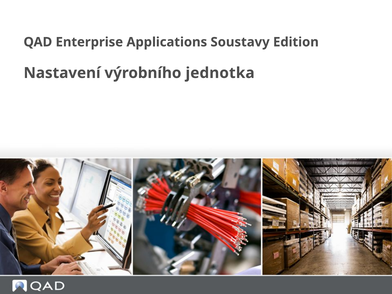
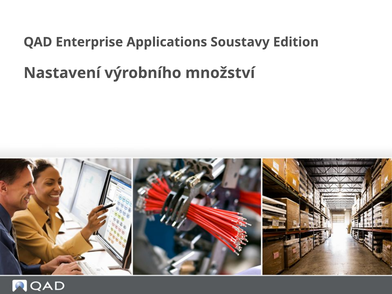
jednotka: jednotka -> množství
